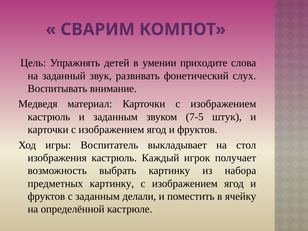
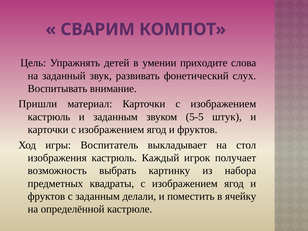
Медведя: Медведя -> Пришли
7-5: 7-5 -> 5-5
предметных картинку: картинку -> квадраты
